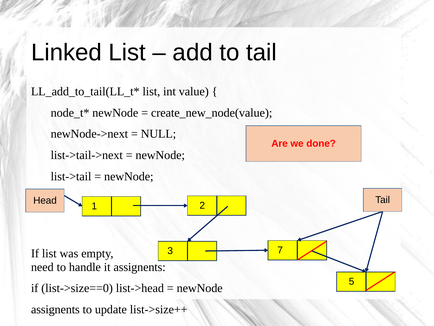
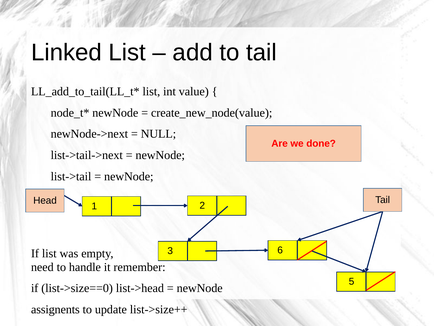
7: 7 -> 6
it assignents: assignents -> remember
